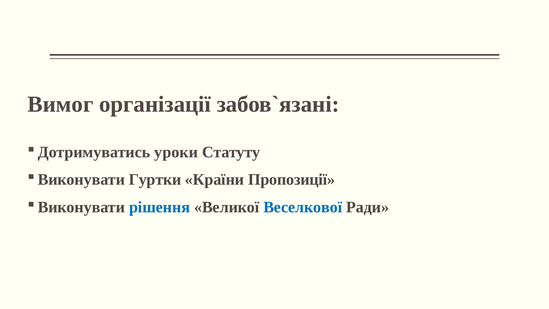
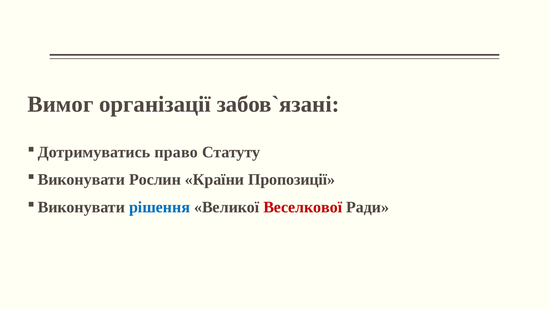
уроки: уроки -> право
Гуртки: Гуртки -> Рослин
Веселкової colour: blue -> red
